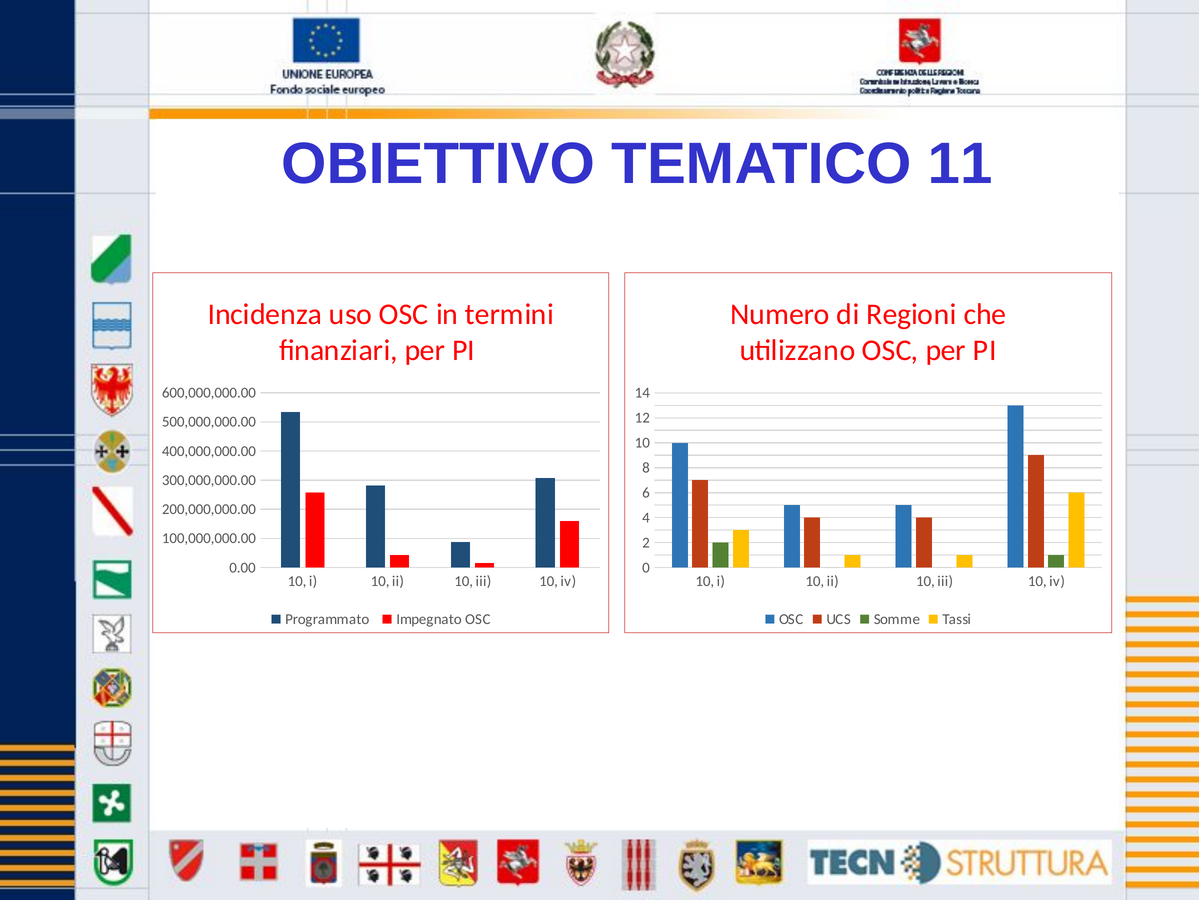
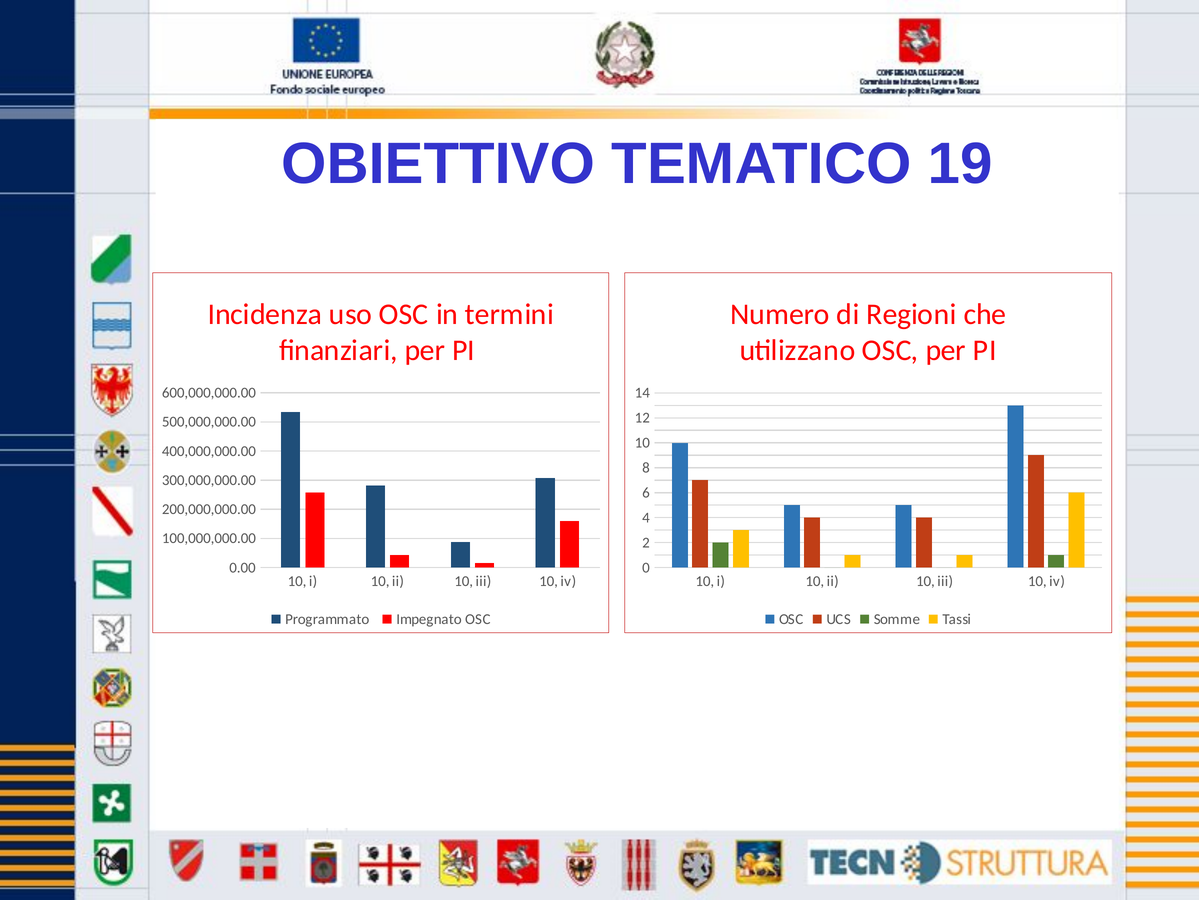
11: 11 -> 19
